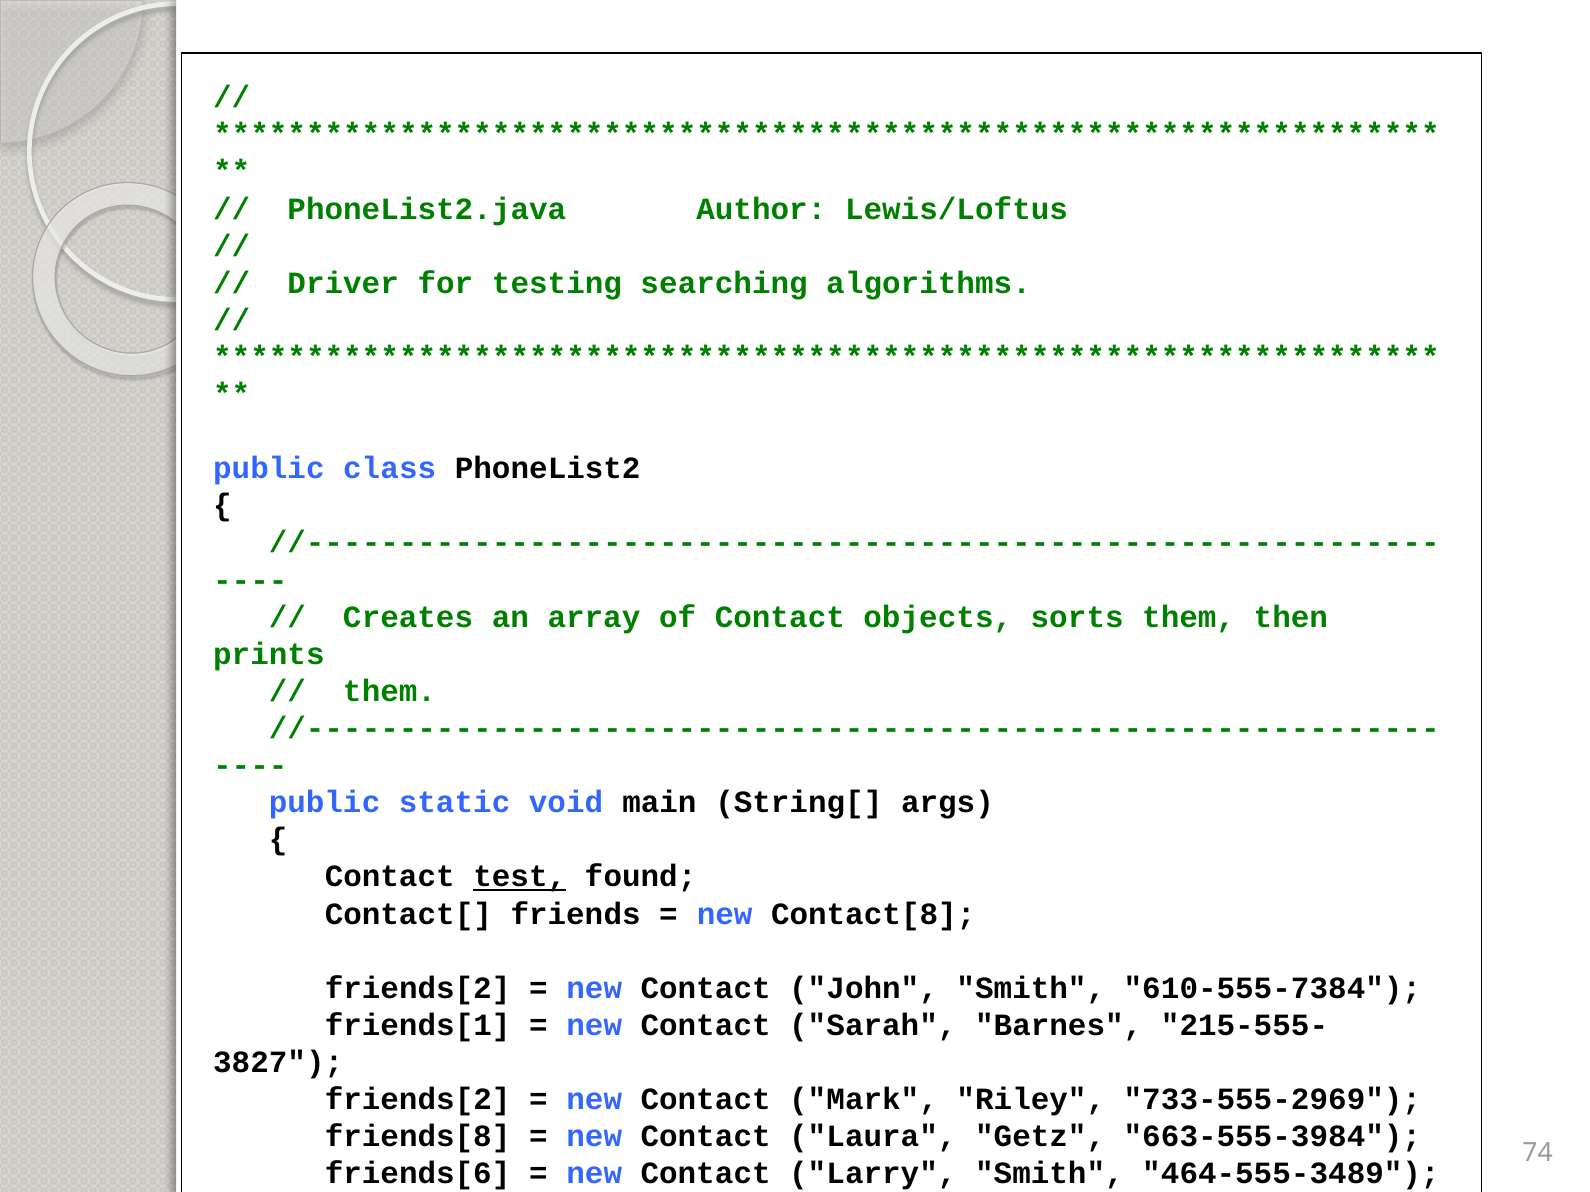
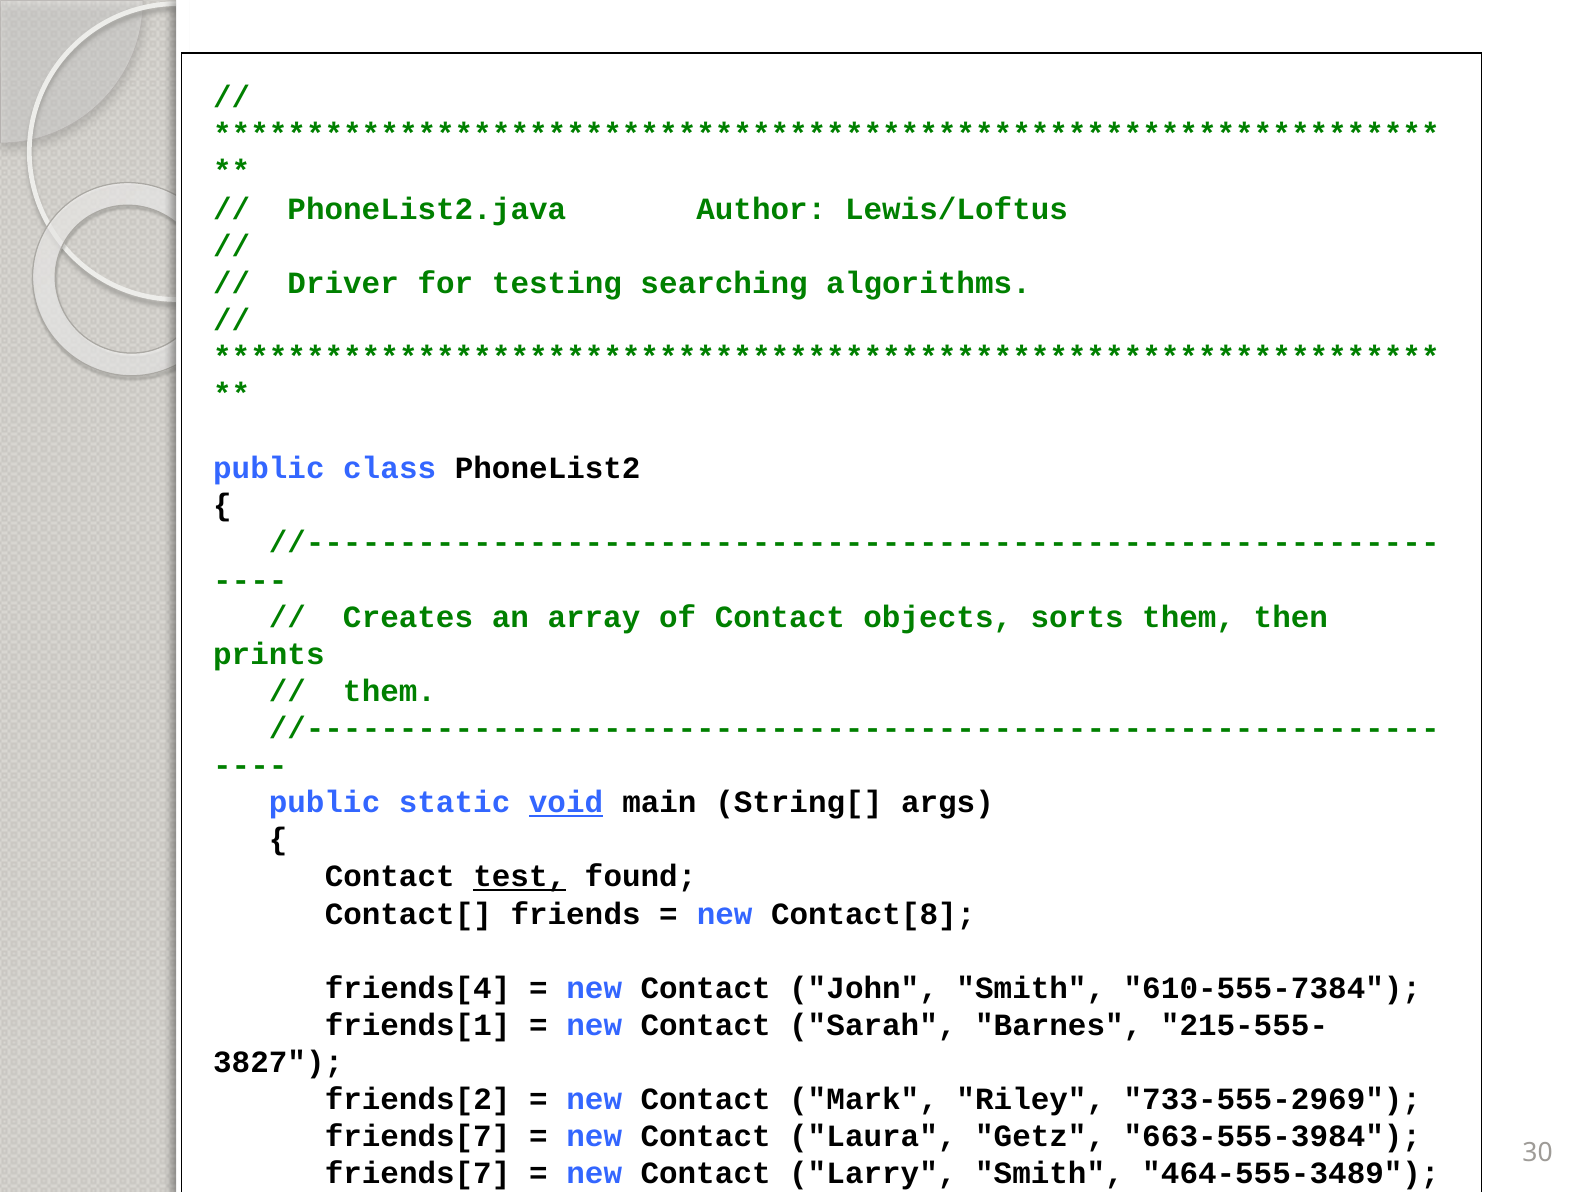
void underline: none -> present
friends[2 at (418, 988): friends[2 -> friends[4
friends[8 at (418, 1137): friends[8 -> friends[7
74: 74 -> 30
friends[6 at (418, 1174): friends[6 -> friends[7
